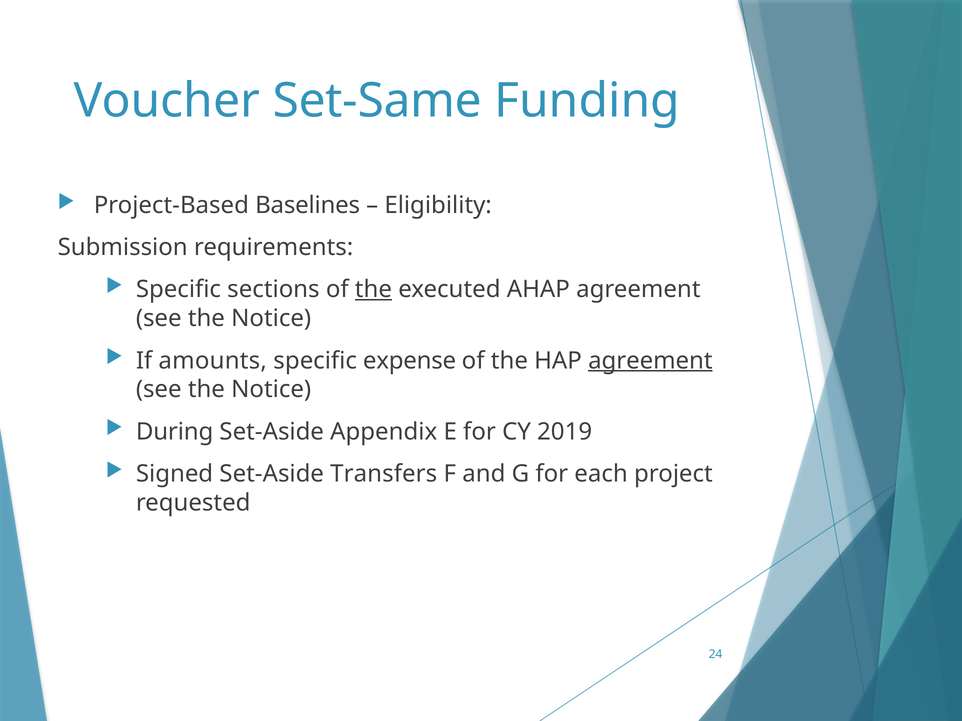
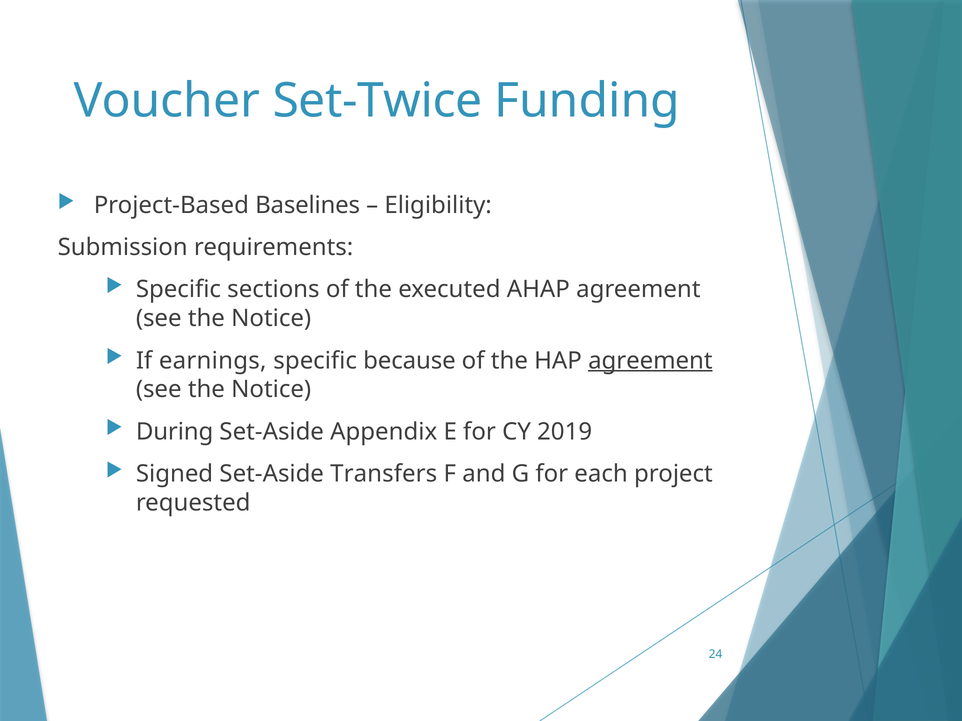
Set-Same: Set-Same -> Set-Twice
the at (373, 290) underline: present -> none
amounts: amounts -> earnings
expense: expense -> because
